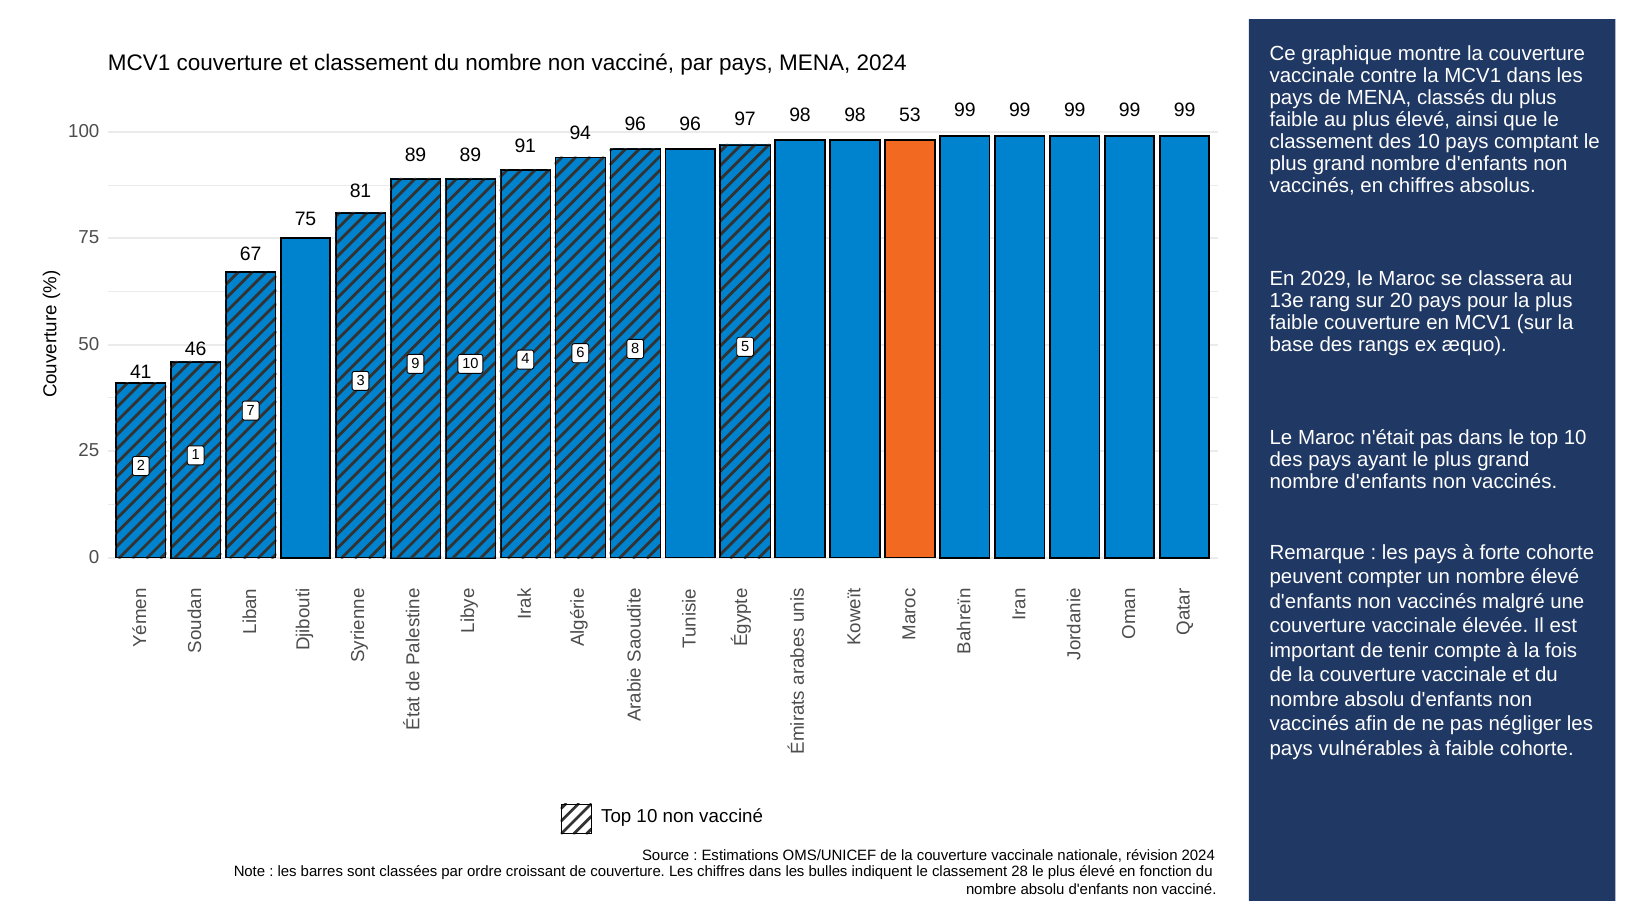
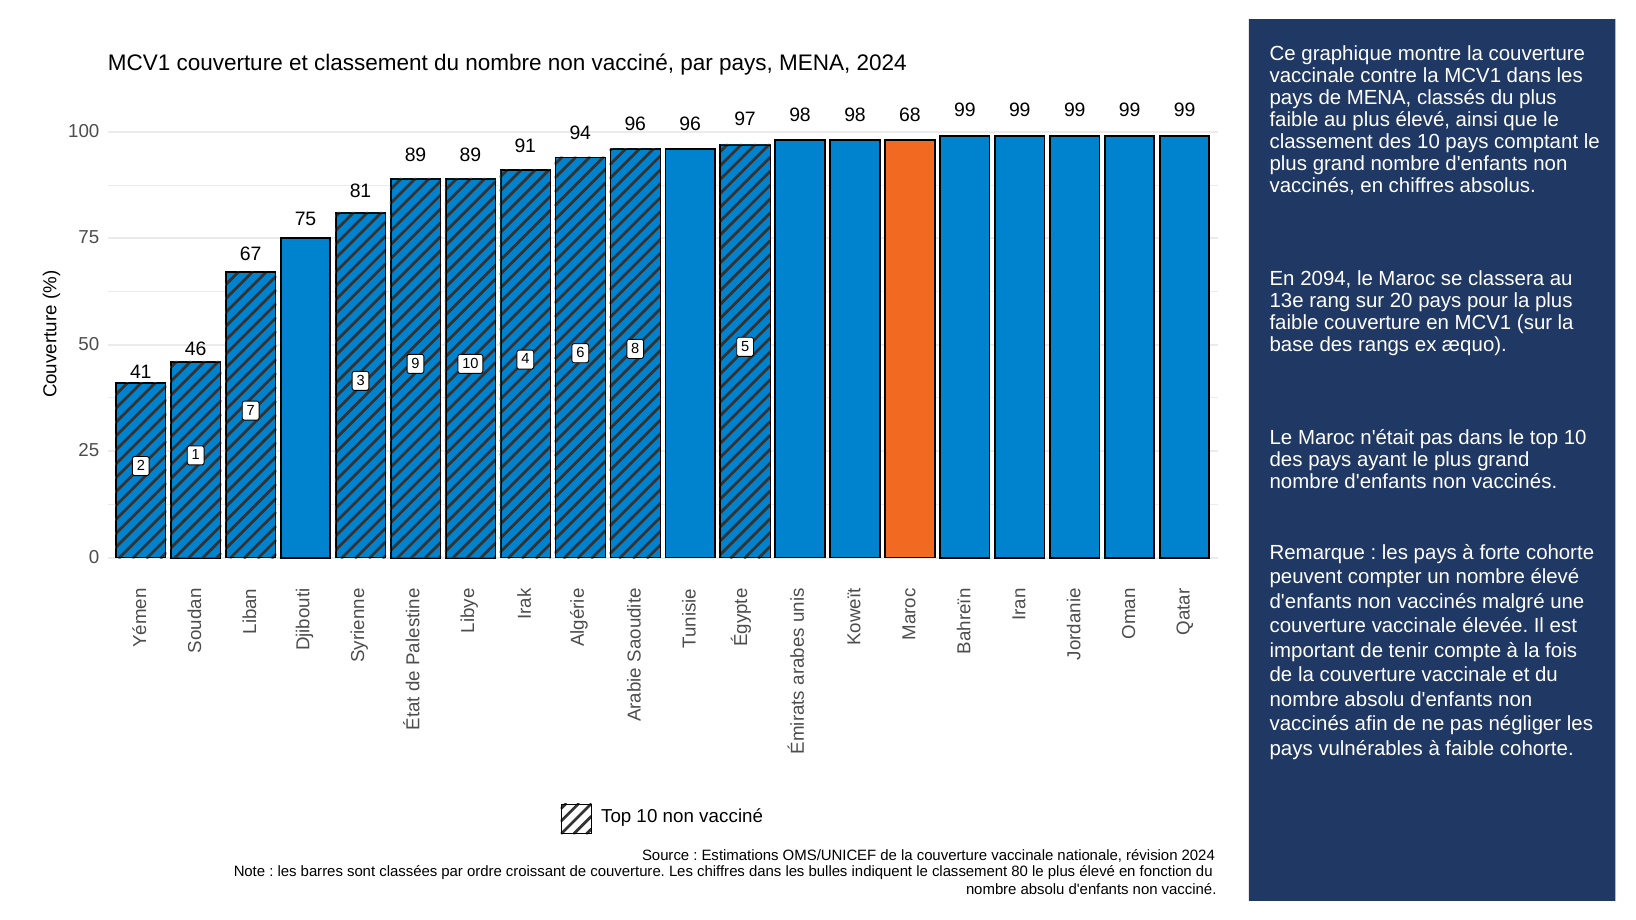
53: 53 -> 68
2029: 2029 -> 2094
28: 28 -> 80
